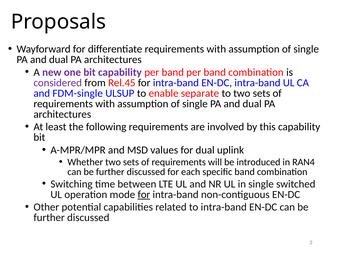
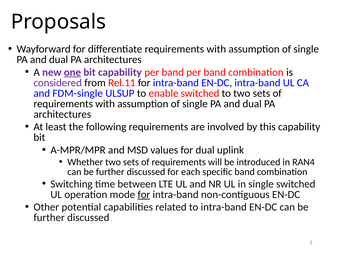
one underline: none -> present
Rel.45: Rel.45 -> Rel.11
enable separate: separate -> switched
